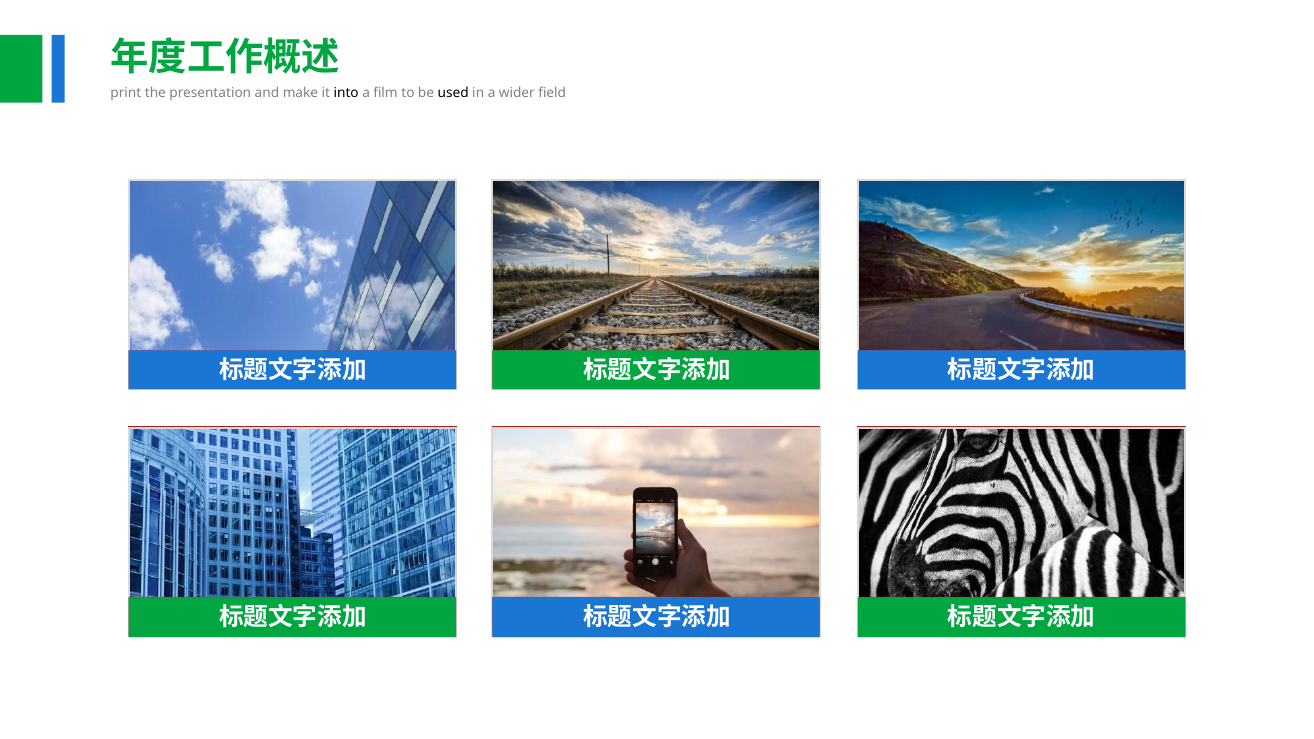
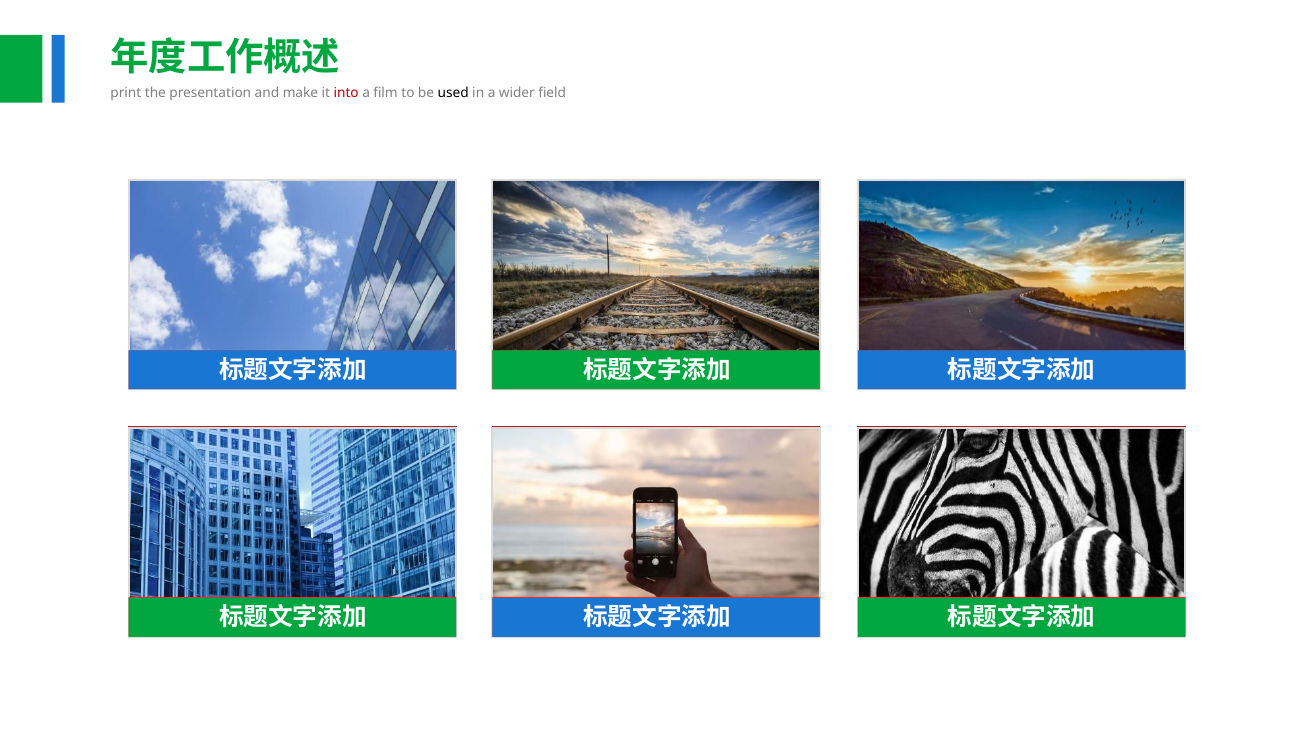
into colour: black -> red
